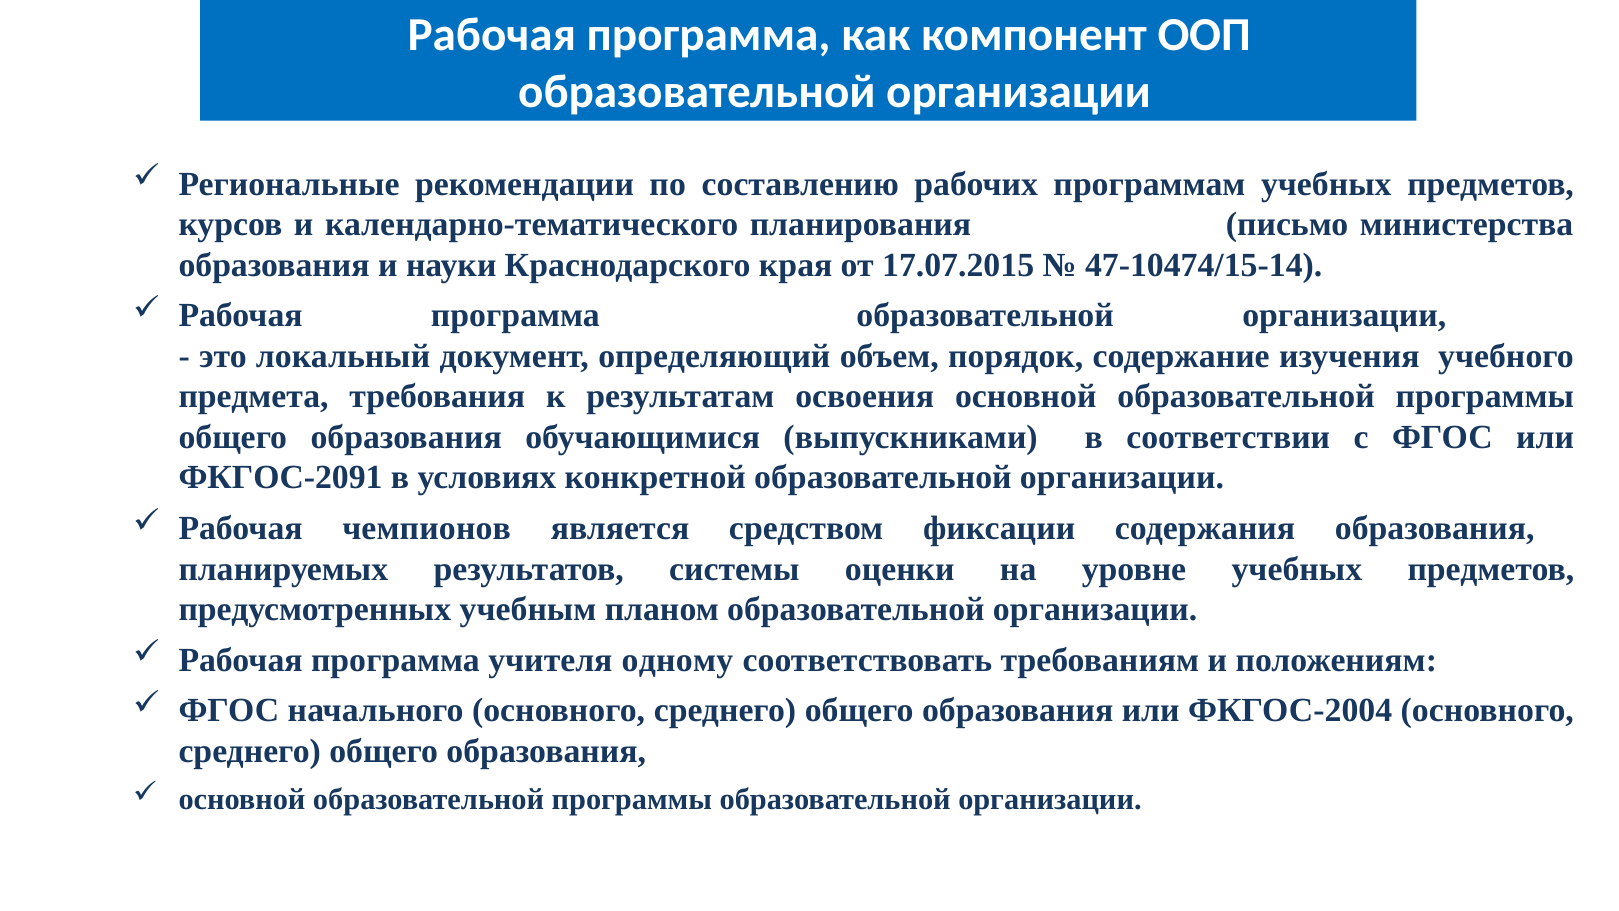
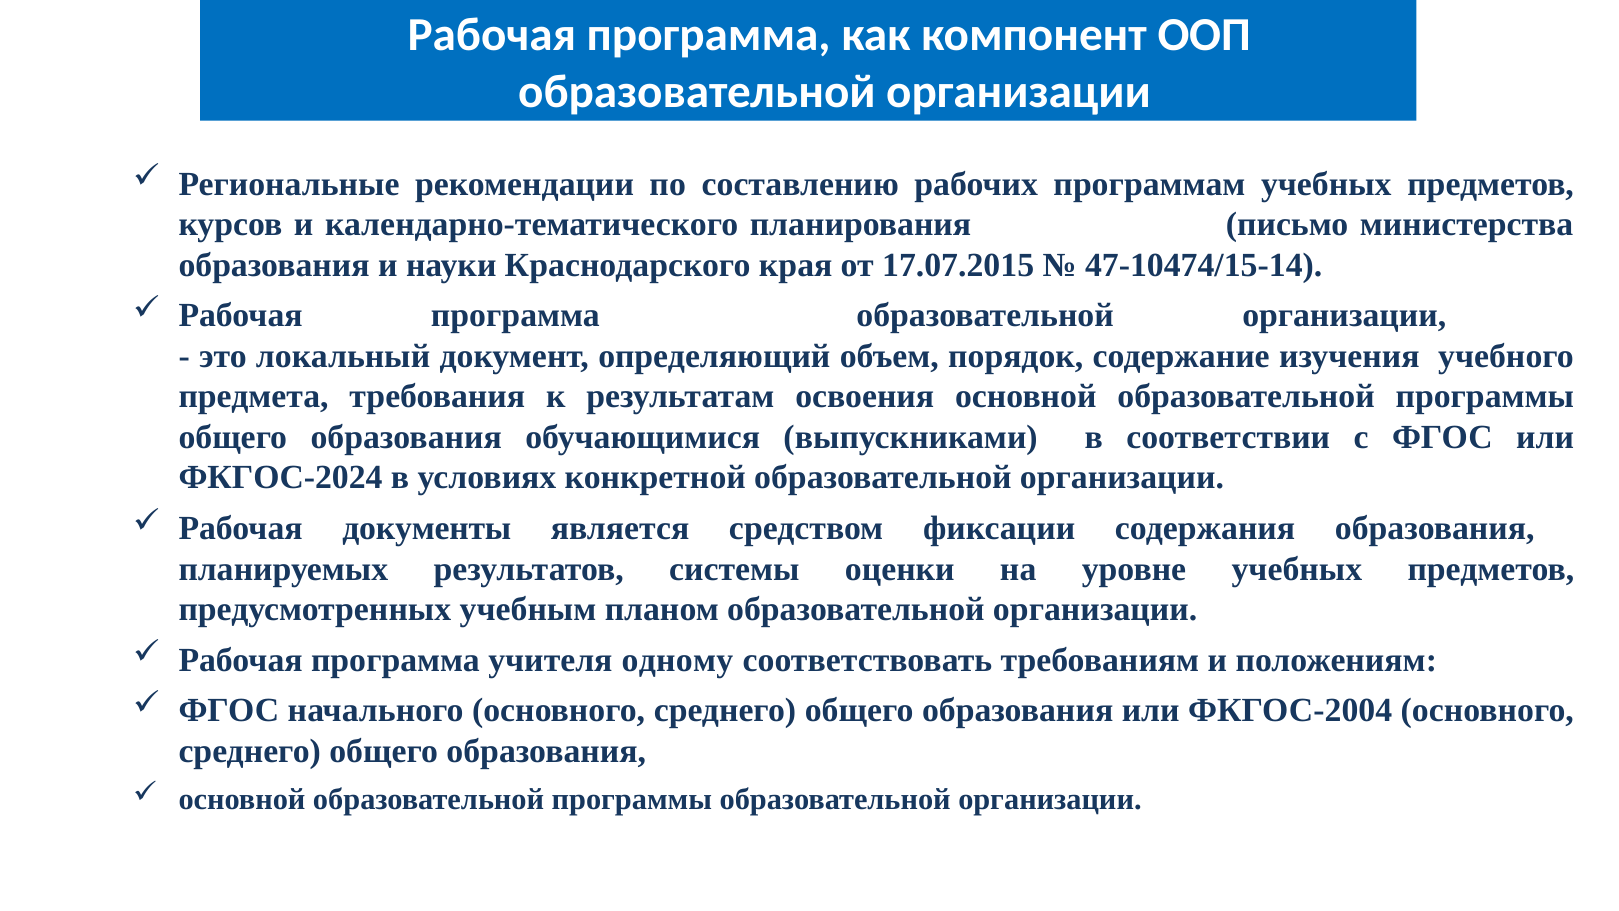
ФКГОС-2091: ФКГОС-2091 -> ФКГОС-2024
чемпионов: чемпионов -> документы
